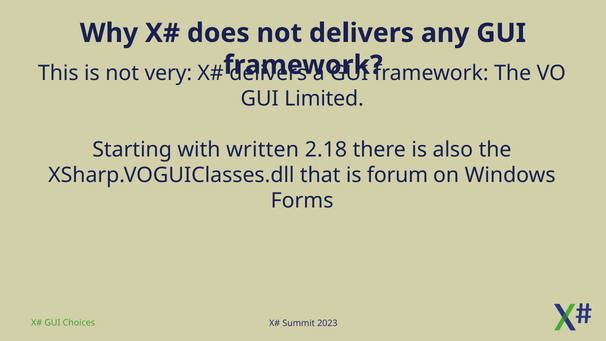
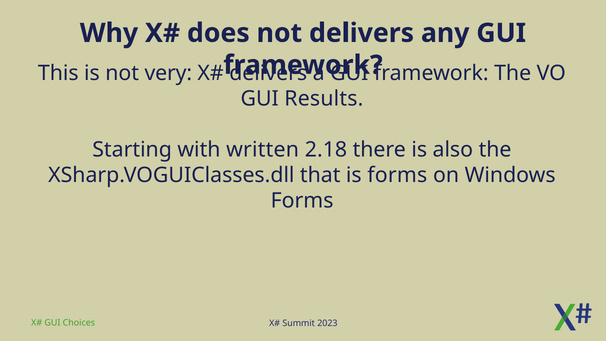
Limited: Limited -> Results
is forum: forum -> forms
